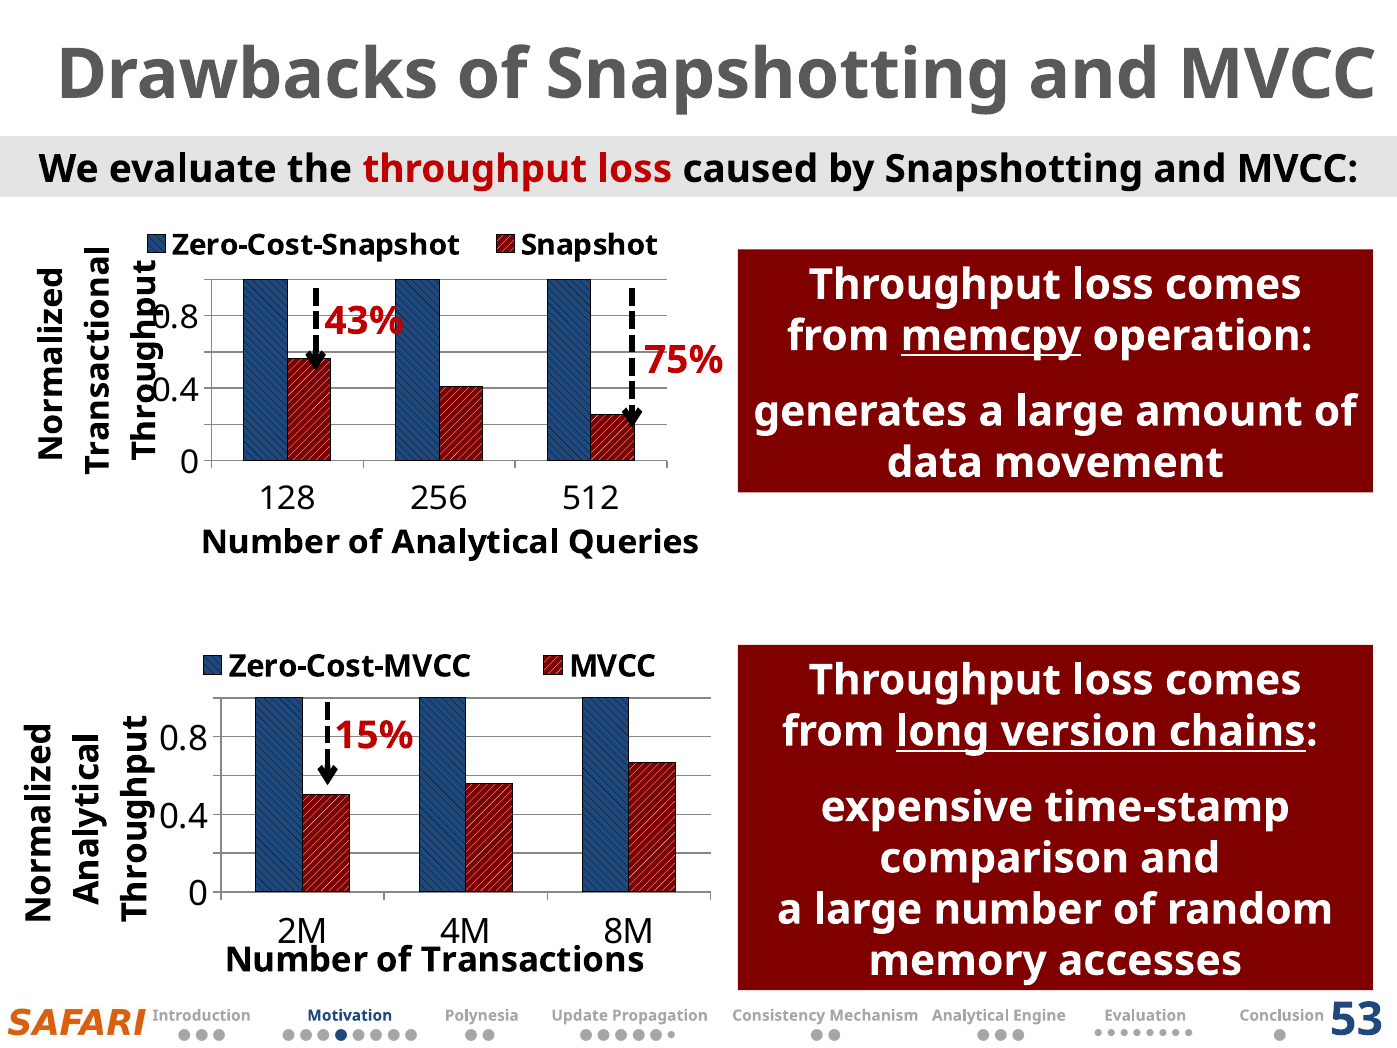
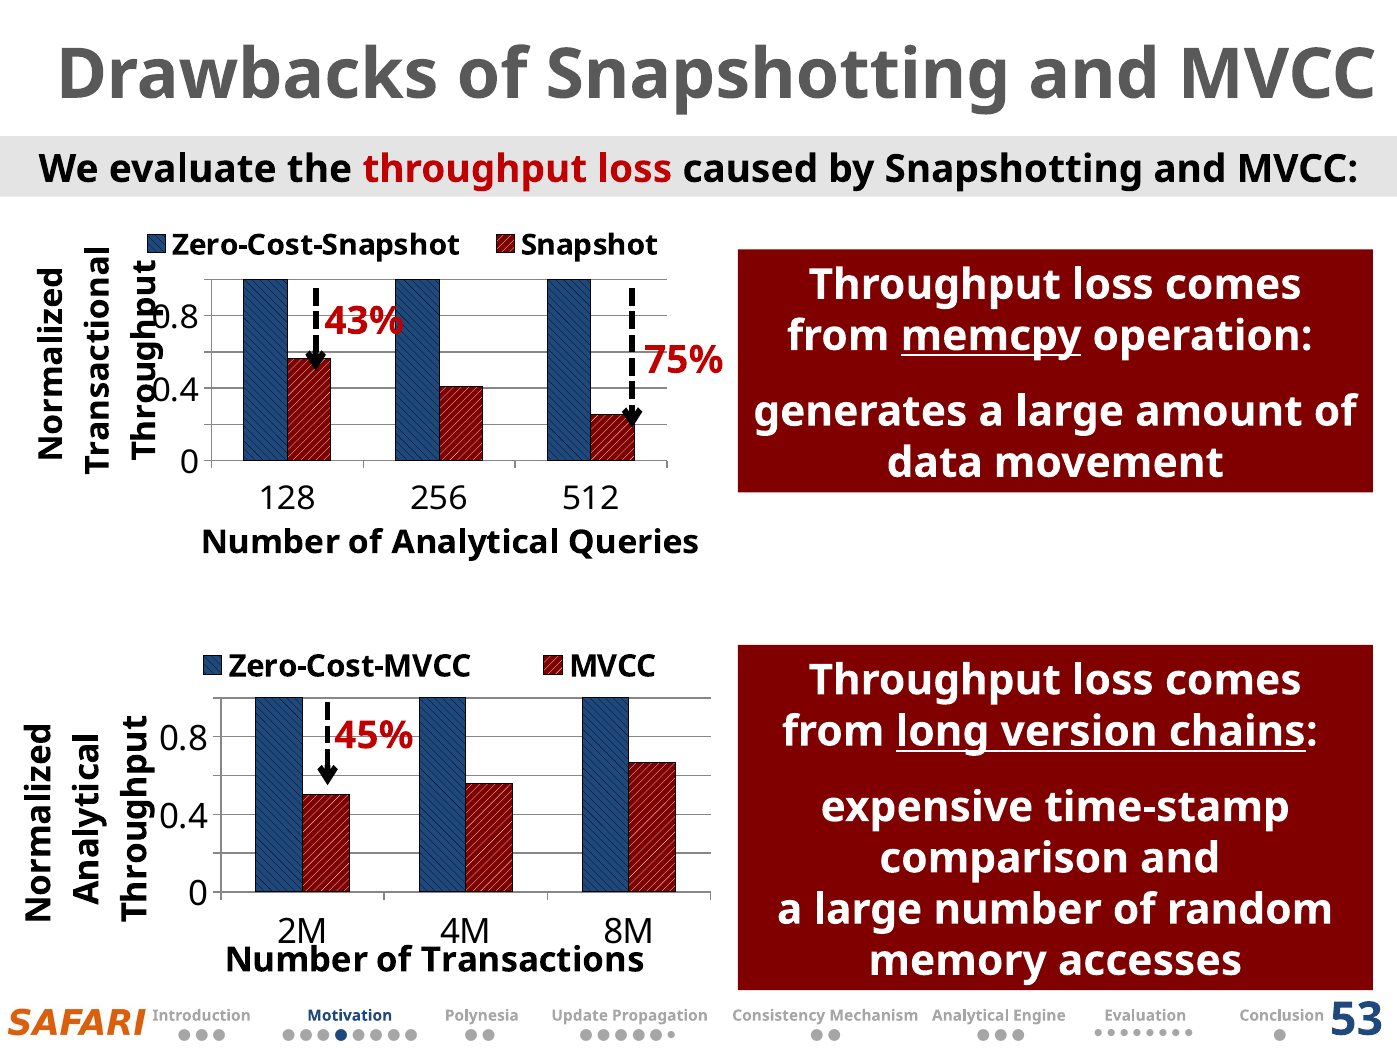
15%: 15% -> 45%
